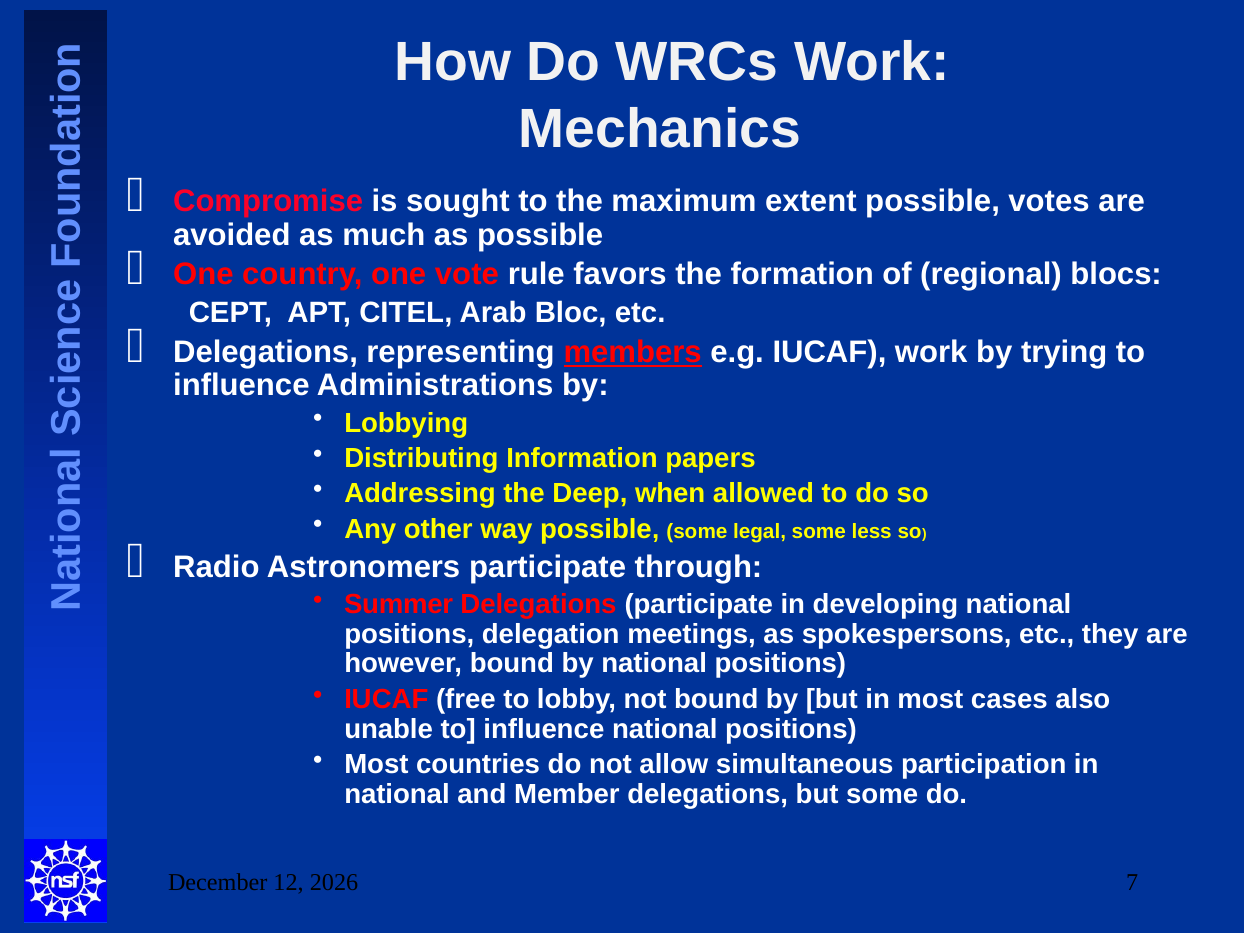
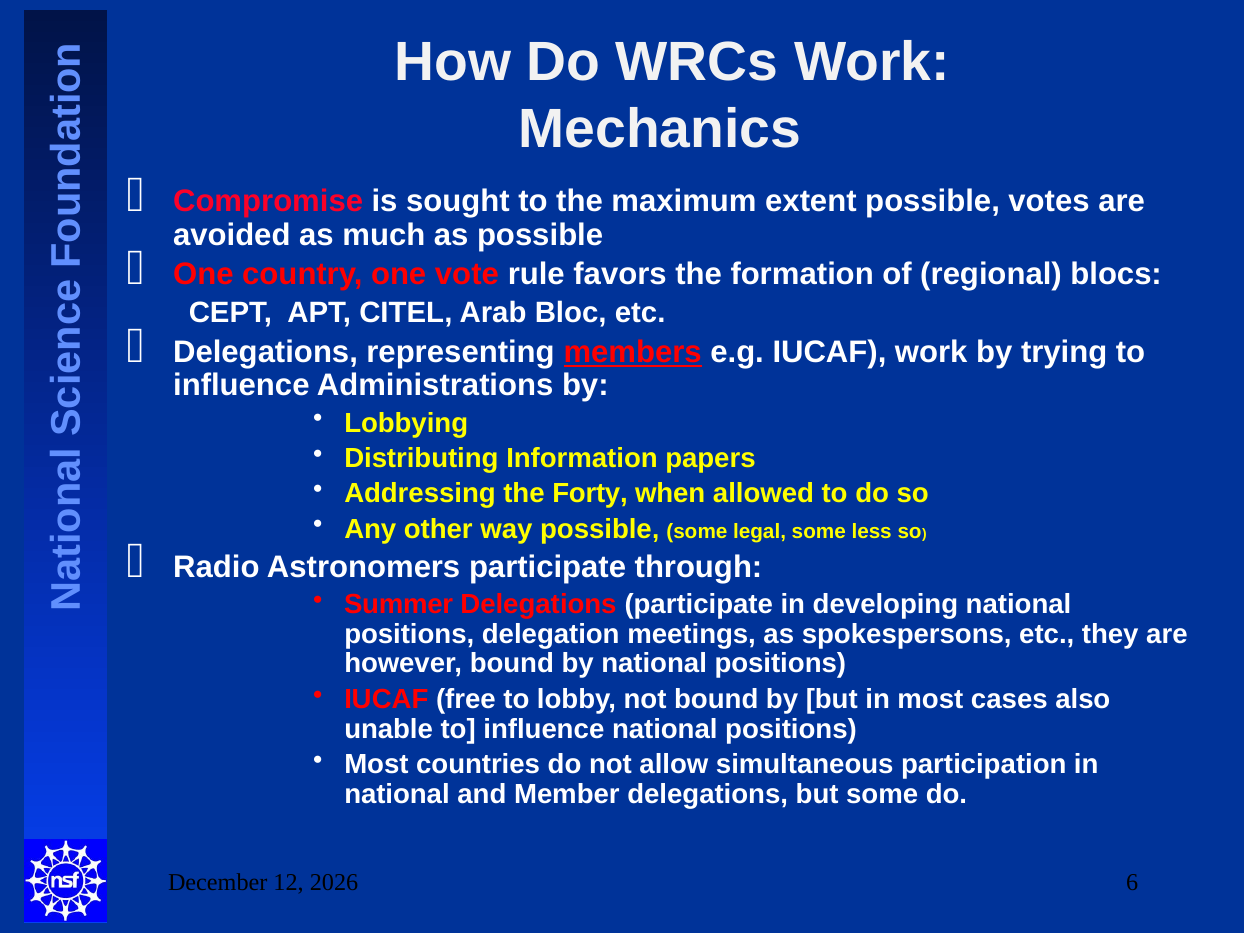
Deep: Deep -> Forty
7: 7 -> 6
